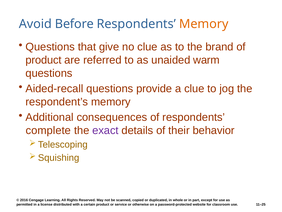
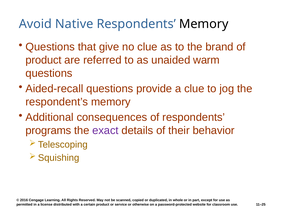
Before: Before -> Native
Memory at (204, 24) colour: orange -> black
complete: complete -> programs
